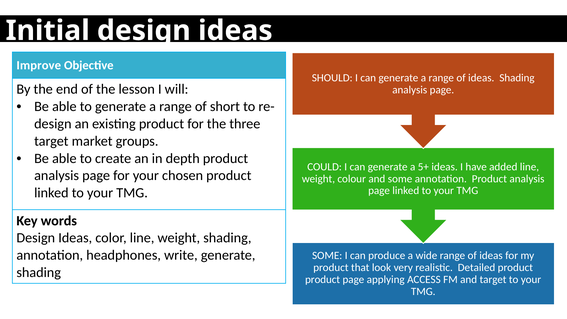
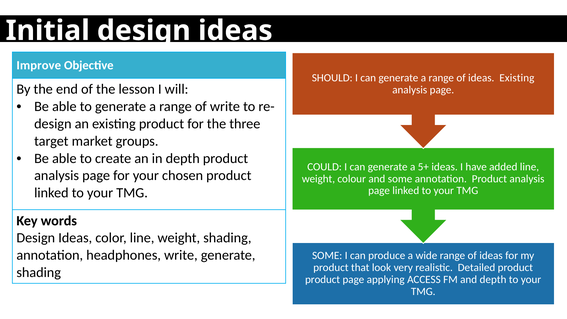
ideas Shading: Shading -> Existing
of short: short -> write
target at (493, 279): target -> depth
